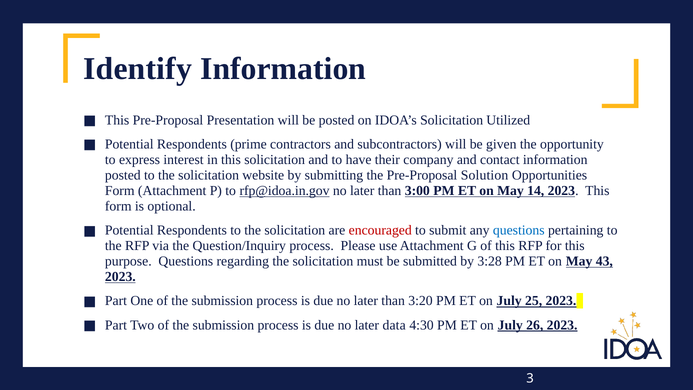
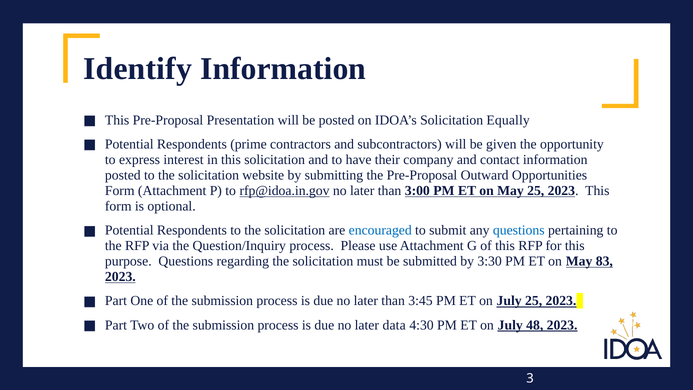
Utilized: Utilized -> Equally
Solution: Solution -> Outward
May 14: 14 -> 25
encouraged colour: red -> blue
3:28: 3:28 -> 3:30
43: 43 -> 83
3:20: 3:20 -> 3:45
26: 26 -> 48
